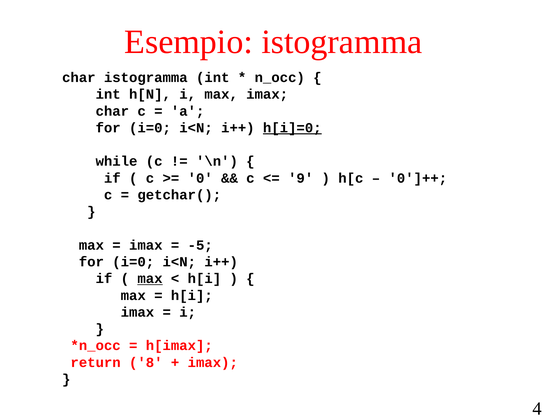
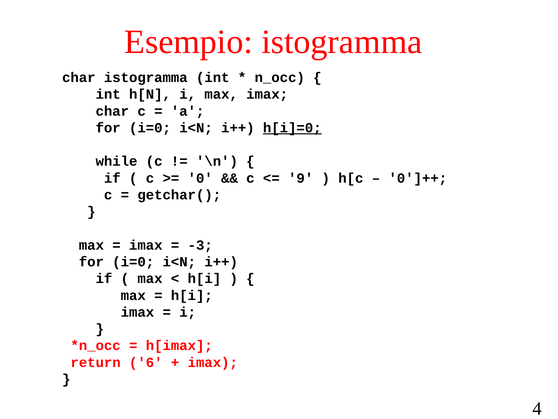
-5: -5 -> -3
max at (150, 278) underline: present -> none
8: 8 -> 6
